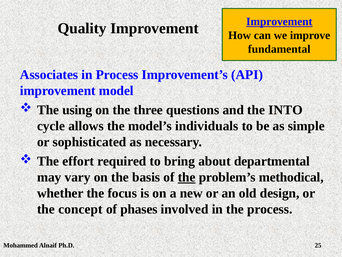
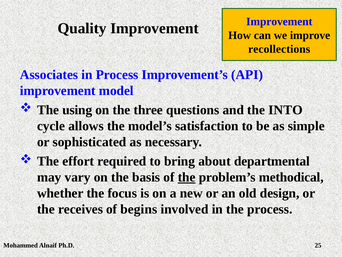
Improvement at (279, 22) underline: present -> none
fundamental: fundamental -> recollections
individuals: individuals -> satisfaction
concept: concept -> receives
phases: phases -> begins
